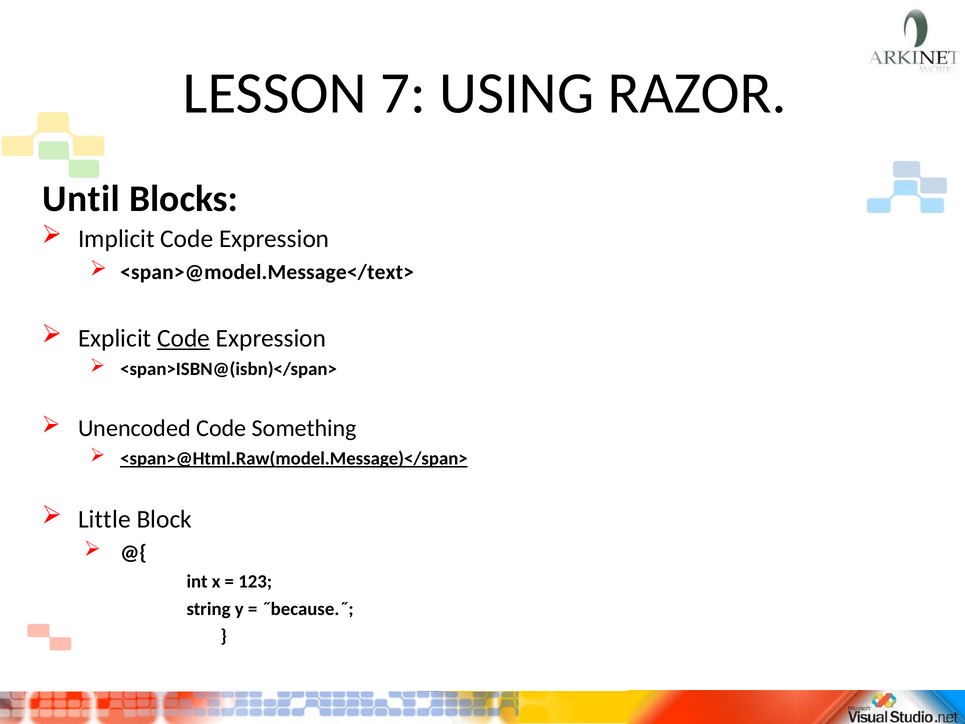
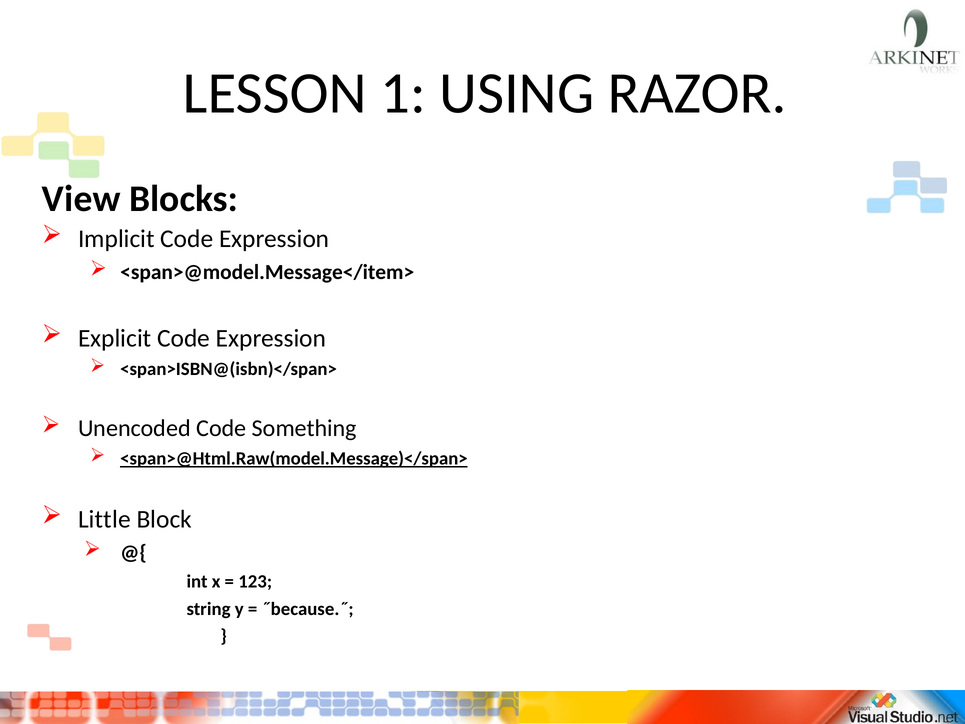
7: 7 -> 1
Until: Until -> View
<span>@model.Message</text>: <span>@model.Message</text> -> <span>@model.Message</item>
Code at (184, 338) underline: present -> none
